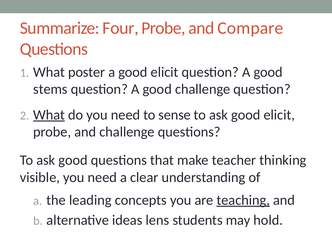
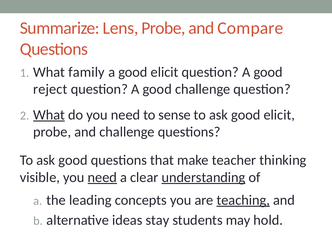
Four: Four -> Lens
poster: poster -> family
stems: stems -> reject
need at (102, 177) underline: none -> present
understanding underline: none -> present
lens: lens -> stay
